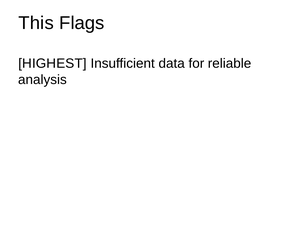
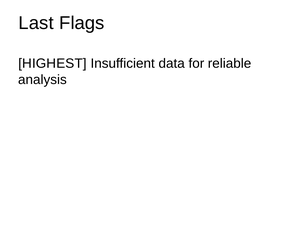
This: This -> Last
